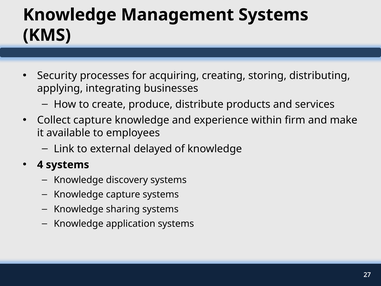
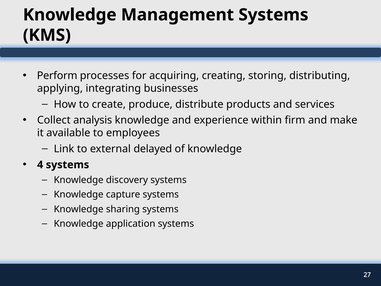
Security: Security -> Perform
Collect capture: capture -> analysis
